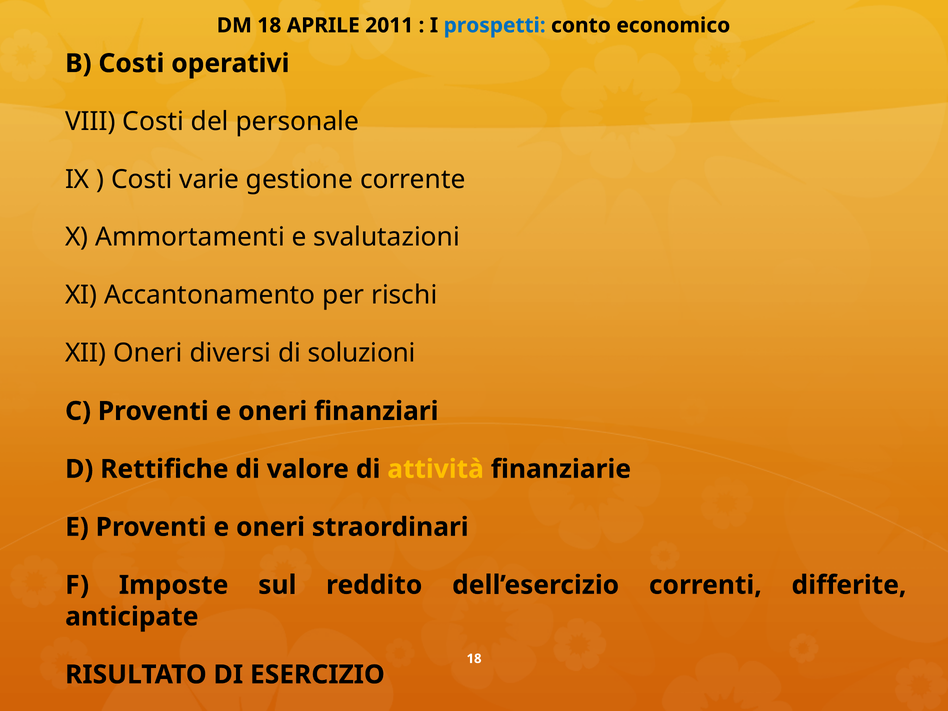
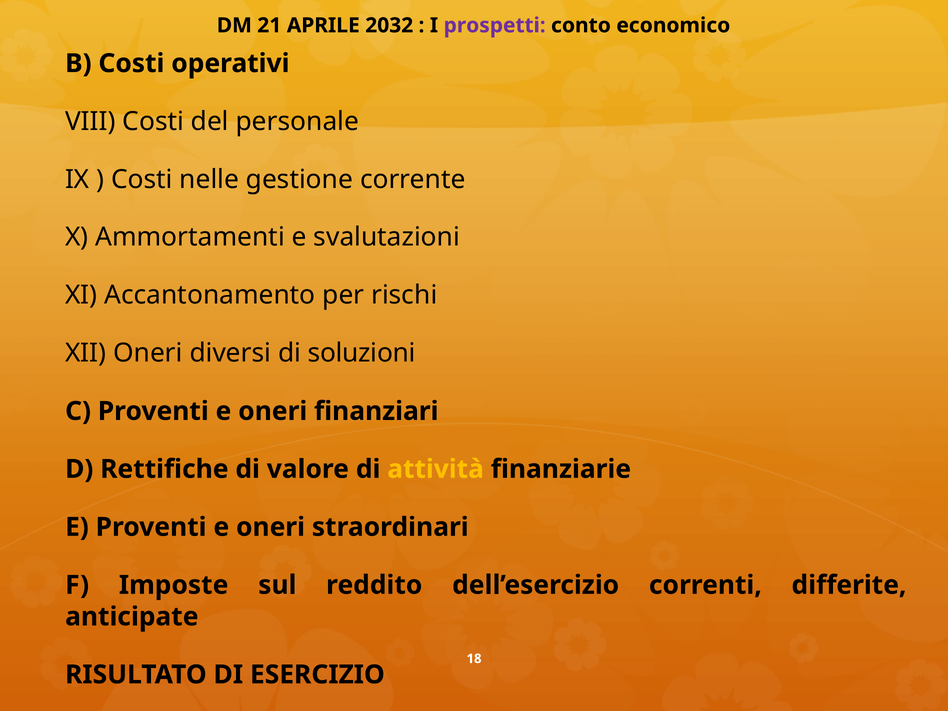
DM 18: 18 -> 21
2011: 2011 -> 2032
prospetti colour: blue -> purple
varie: varie -> nelle
